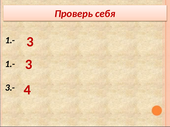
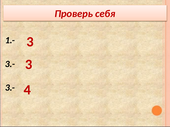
1.- at (10, 64): 1.- -> 3.-
